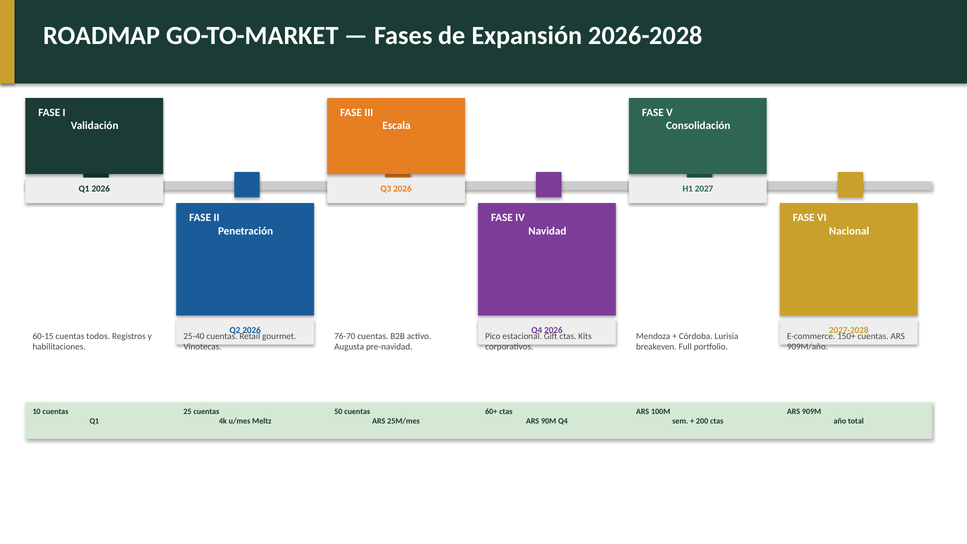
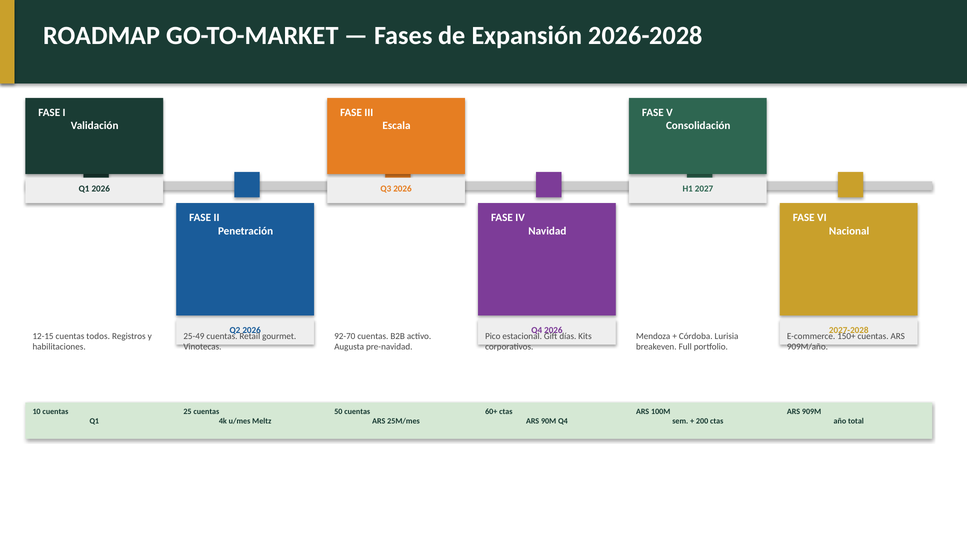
60-15: 60-15 -> 12-15
25-40: 25-40 -> 25-49
76-70: 76-70 -> 92-70
ctas at (568, 336): ctas -> días
